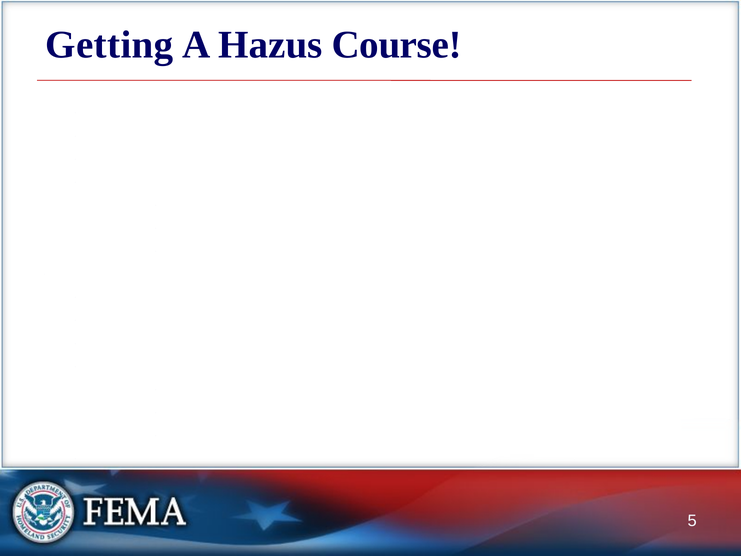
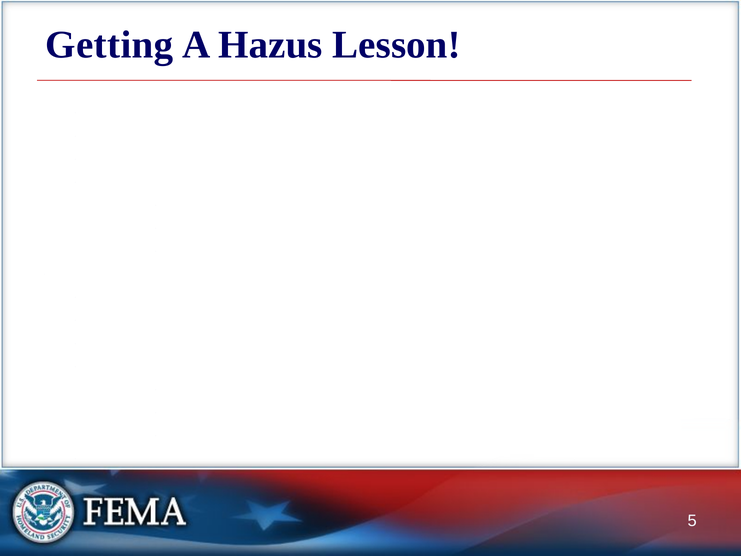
Course: Course -> Lesson
